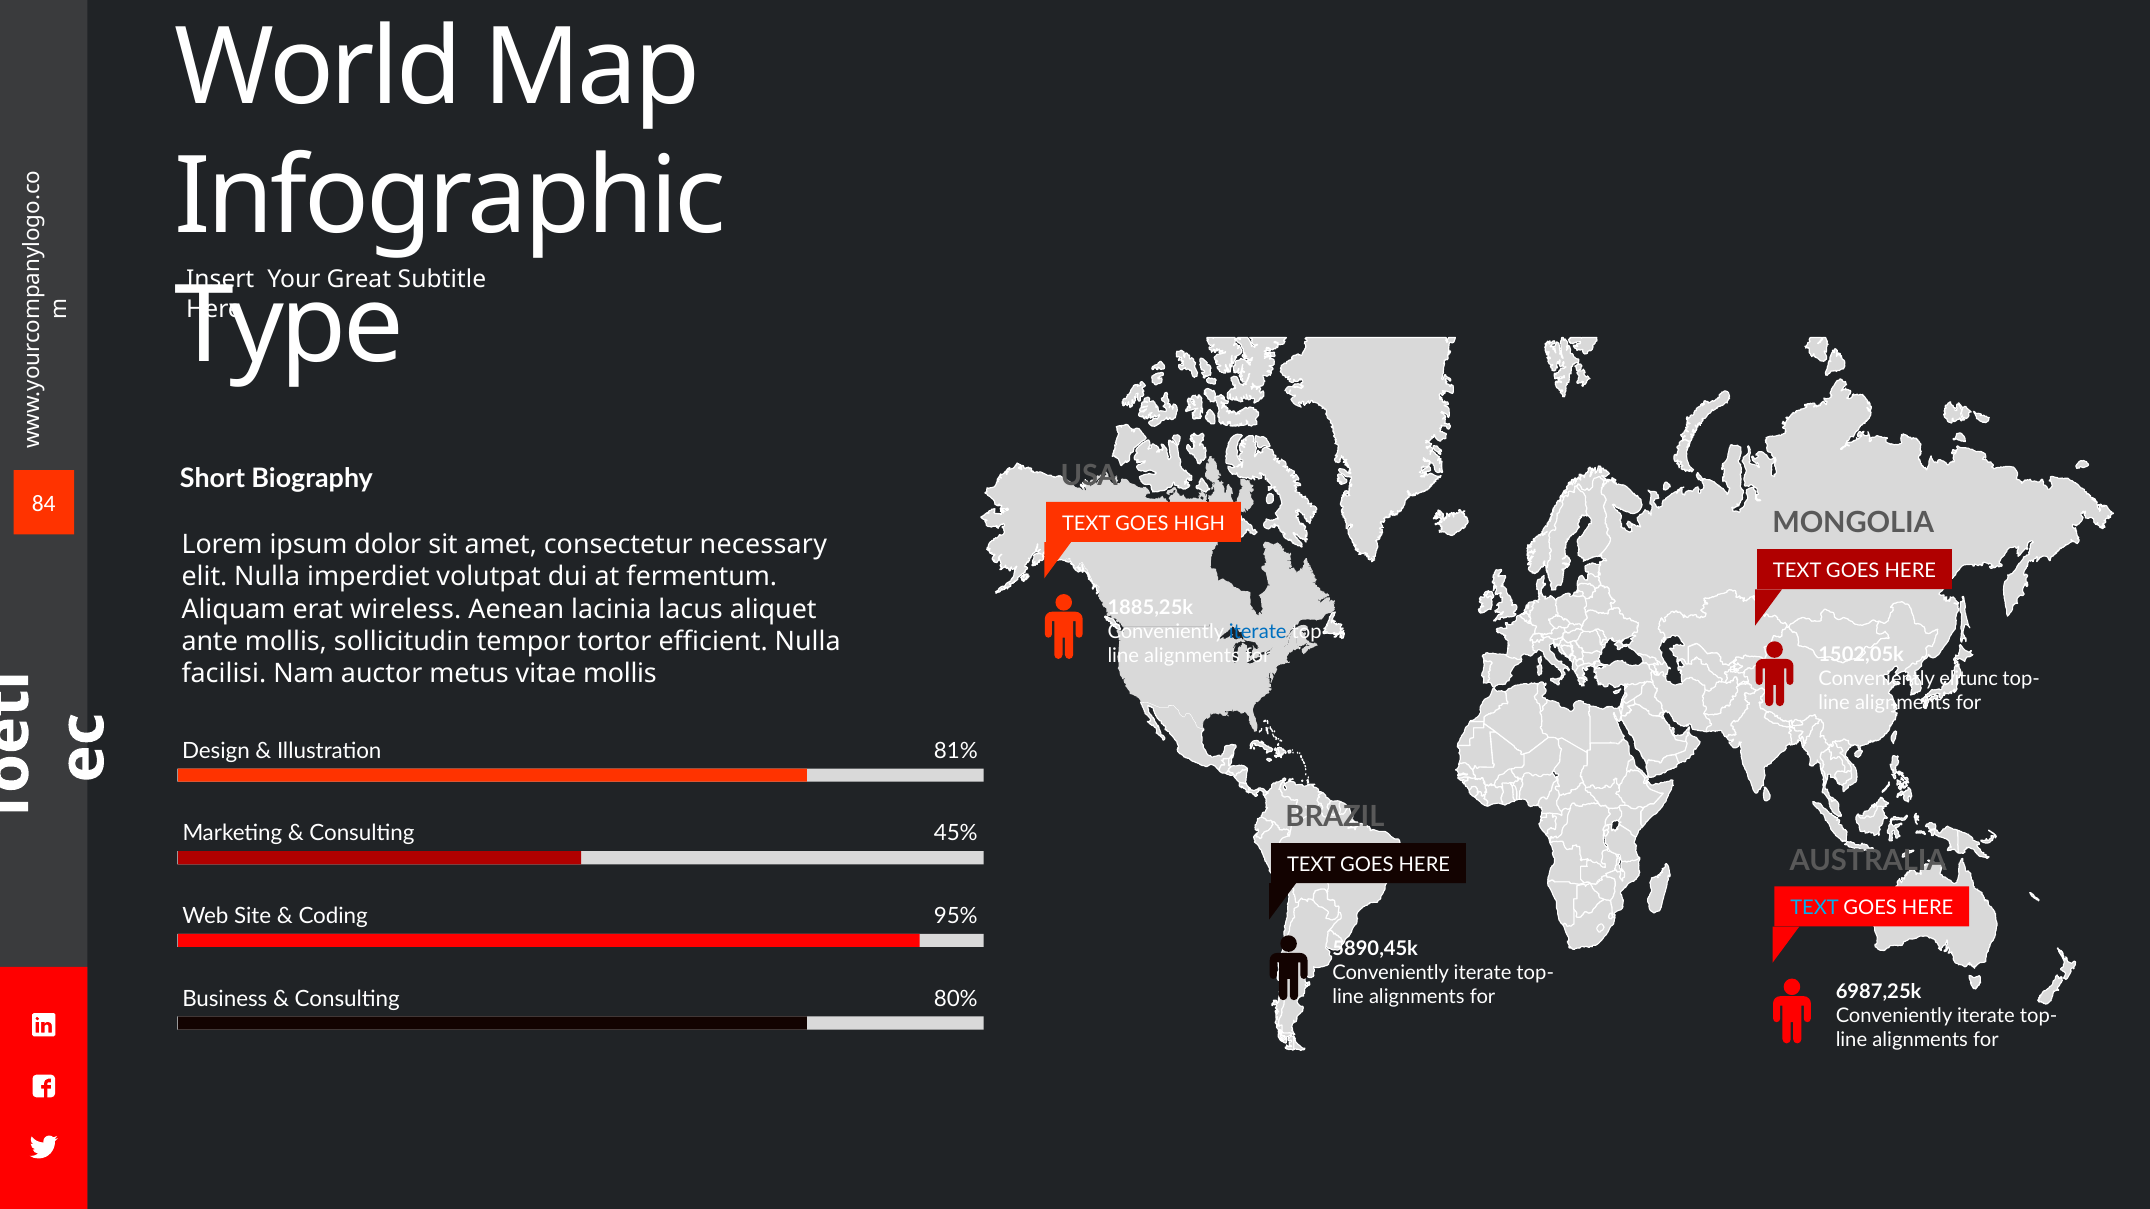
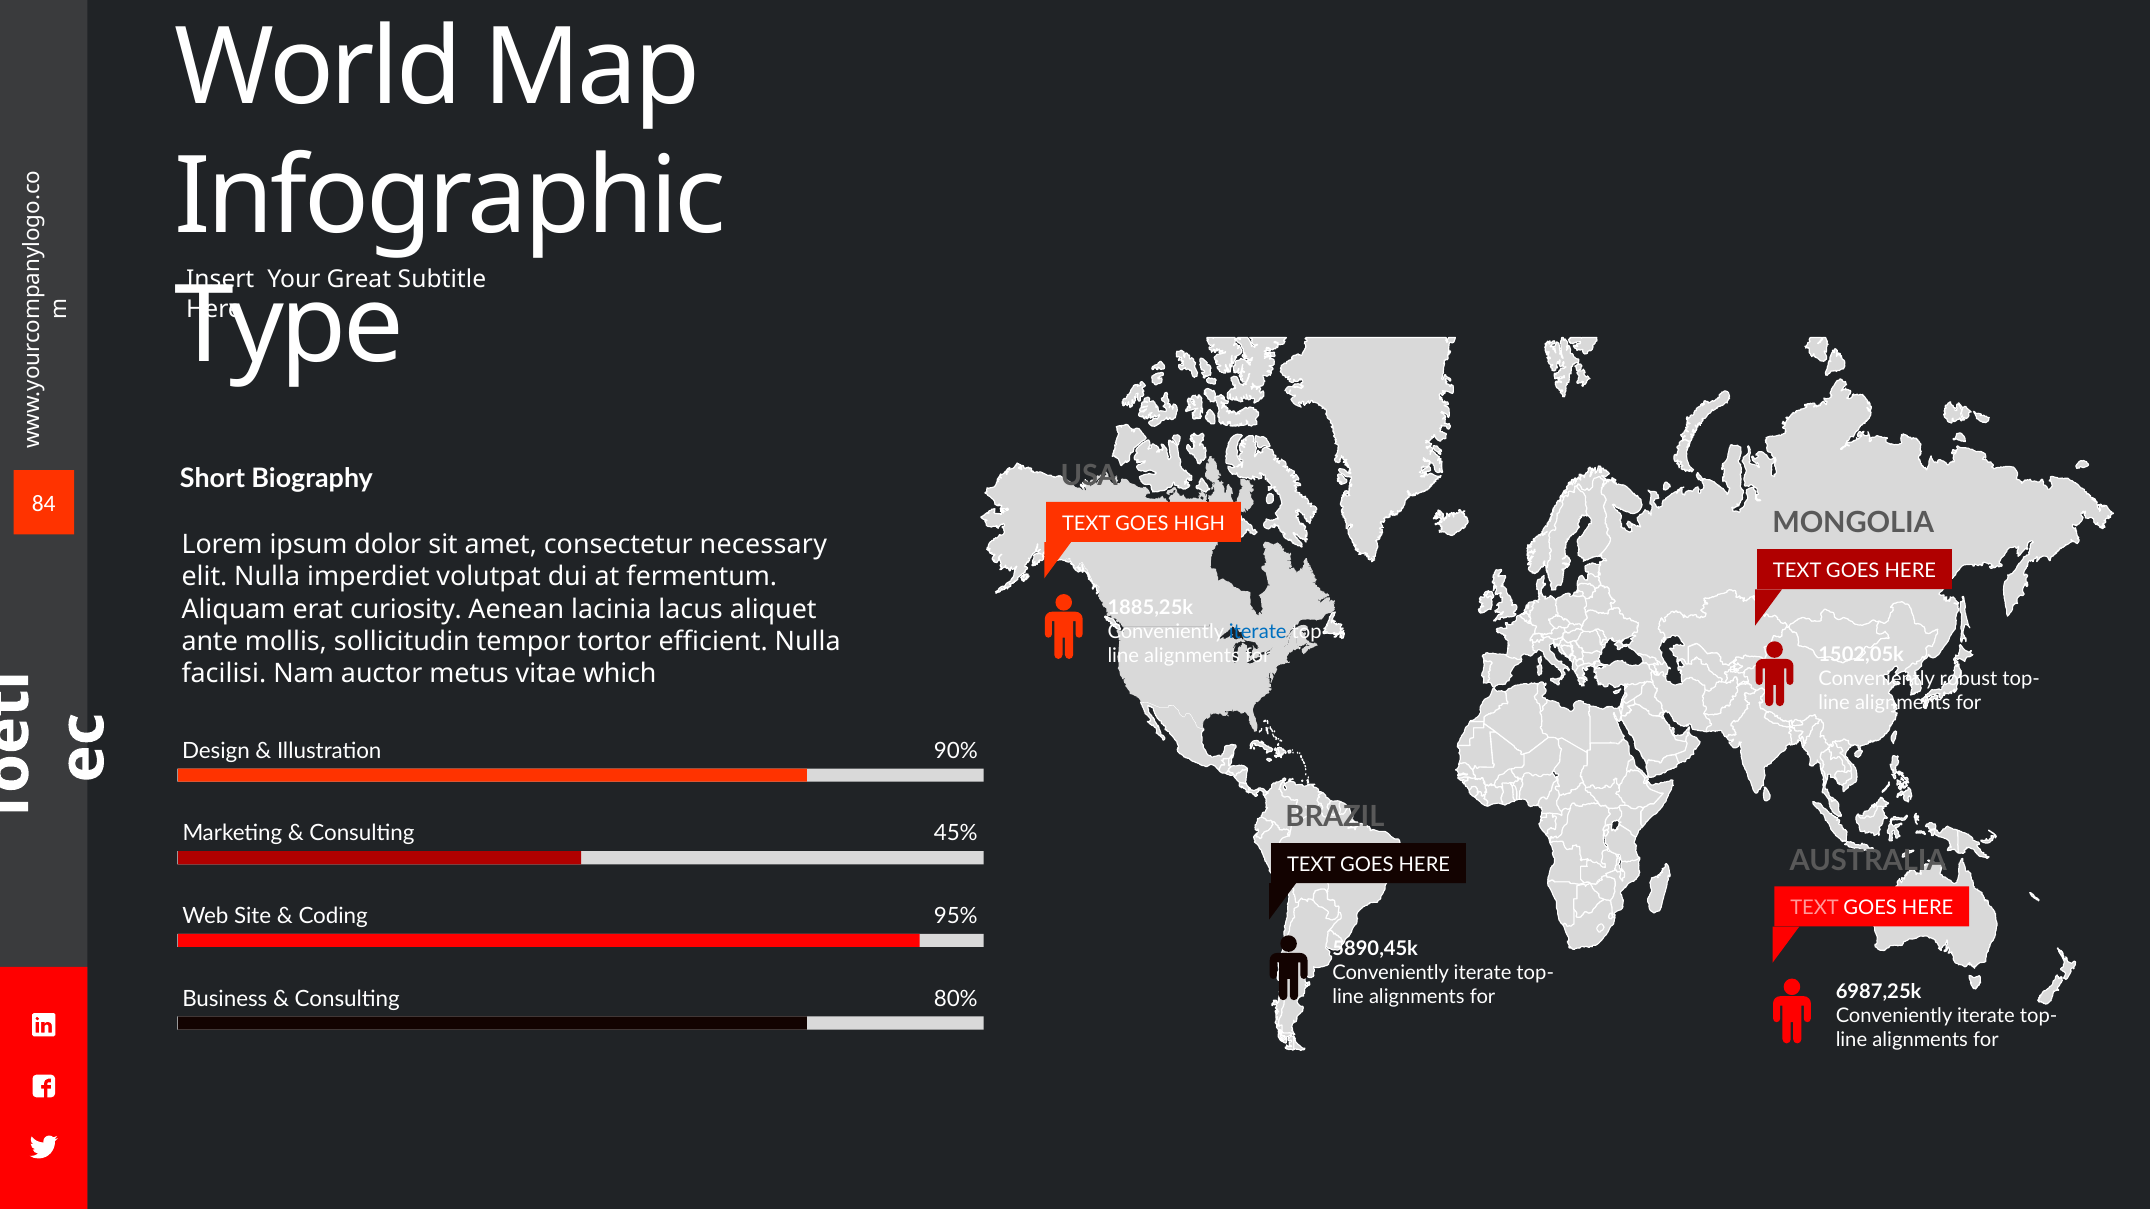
wireless: wireless -> curiosity
vitae mollis: mollis -> which
elitunc: elitunc -> robust
81%: 81% -> 90%
TEXT at (1815, 908) colour: light blue -> pink
